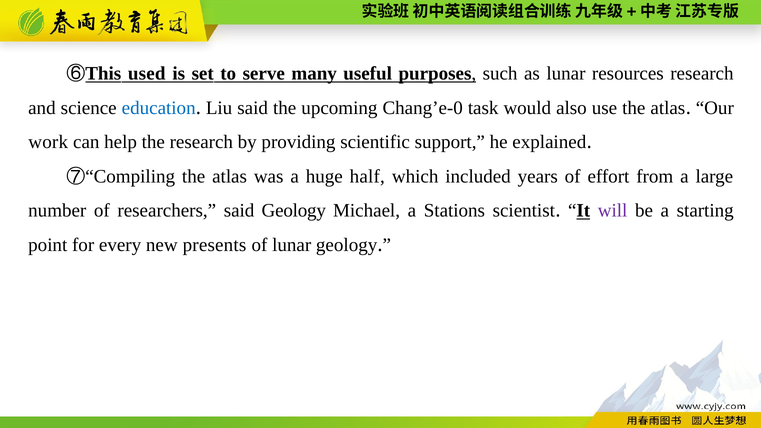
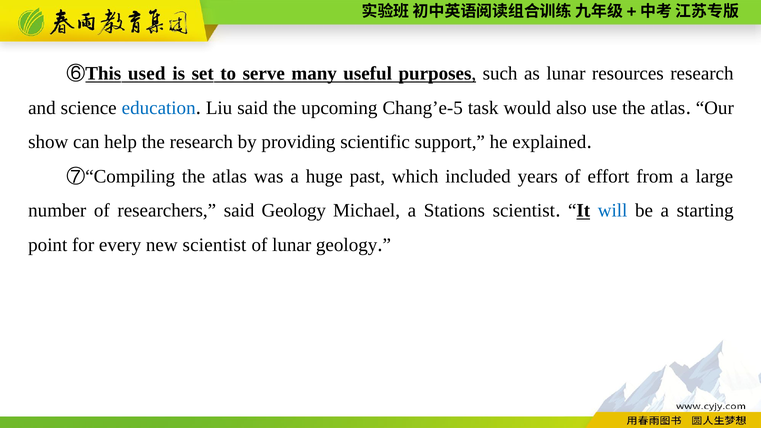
Chang’e-0: Chang’e-0 -> Chang’e-5
work: work -> show
half: half -> past
will colour: purple -> blue
new presents: presents -> scientist
